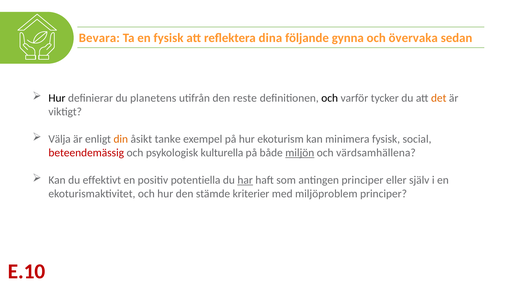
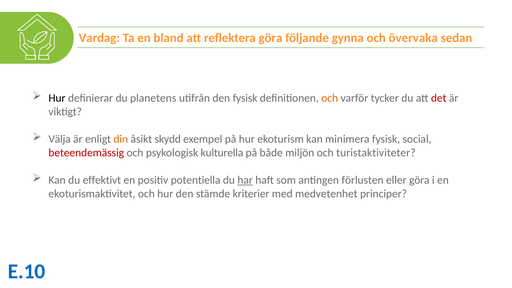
Bevara: Bevara -> Vardag
en fysisk: fysisk -> bland
reflektera dina: dina -> göra
den reste: reste -> fysisk
och at (330, 98) colour: black -> orange
det colour: orange -> red
tanke: tanke -> skydd
miljön underline: present -> none
värdsamhällena: värdsamhällena -> turistaktiviteter
antingen principer: principer -> förlusten
eller själv: själv -> göra
miljöproblem: miljöproblem -> medvetenhet
E.10 colour: red -> blue
